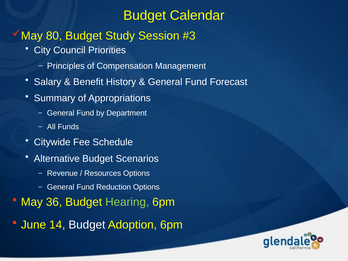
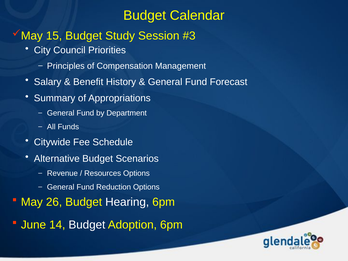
80: 80 -> 15
36: 36 -> 26
Hearing colour: light green -> white
